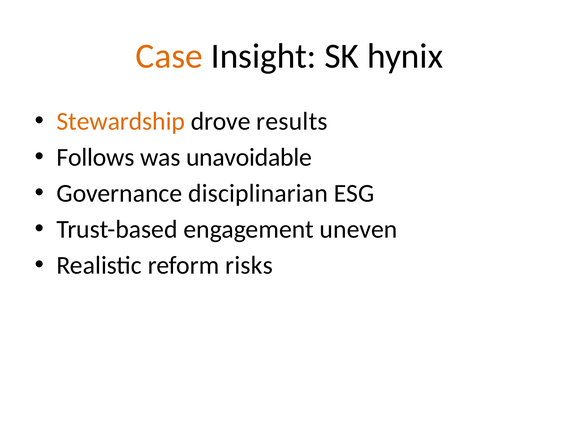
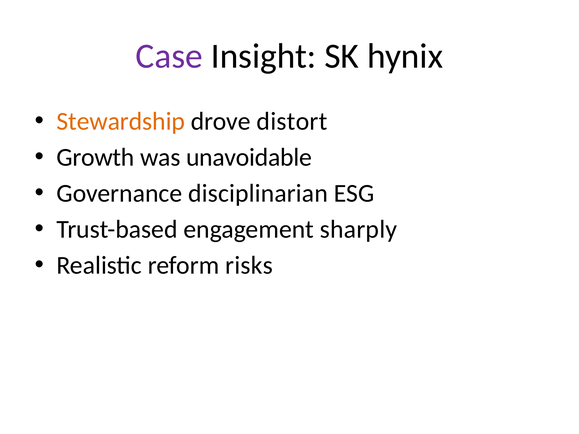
Case colour: orange -> purple
results: results -> distort
Follows: Follows -> Growth
uneven: uneven -> sharply
